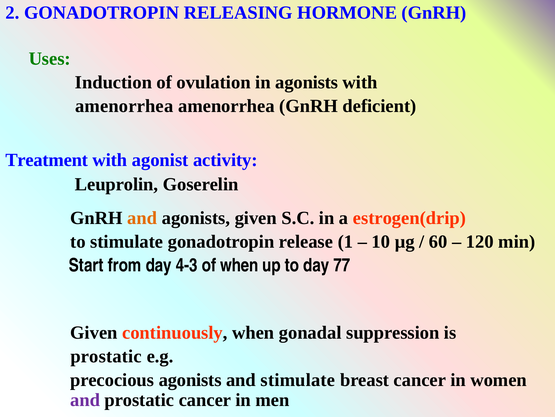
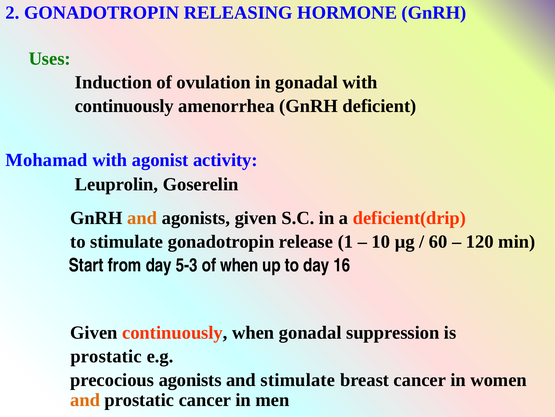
in agonists: agonists -> gonadal
amenorrhea at (124, 106): amenorrhea -> continuously
Treatment: Treatment -> Mohamad
estrogen(drip: estrogen(drip -> deficient(drip
4-3: 4-3 -> 5-3
77: 77 -> 16
and at (85, 399) colour: purple -> orange
